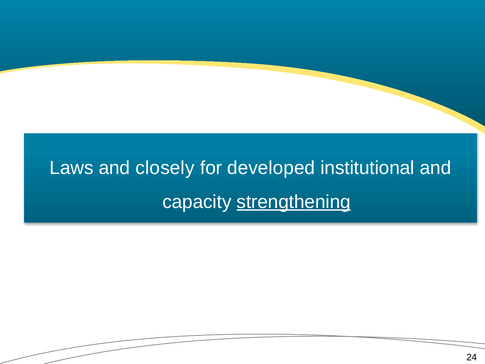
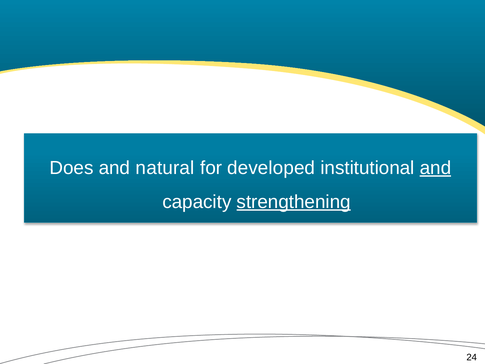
Laws: Laws -> Does
closely: closely -> natural
and at (435, 168) underline: none -> present
